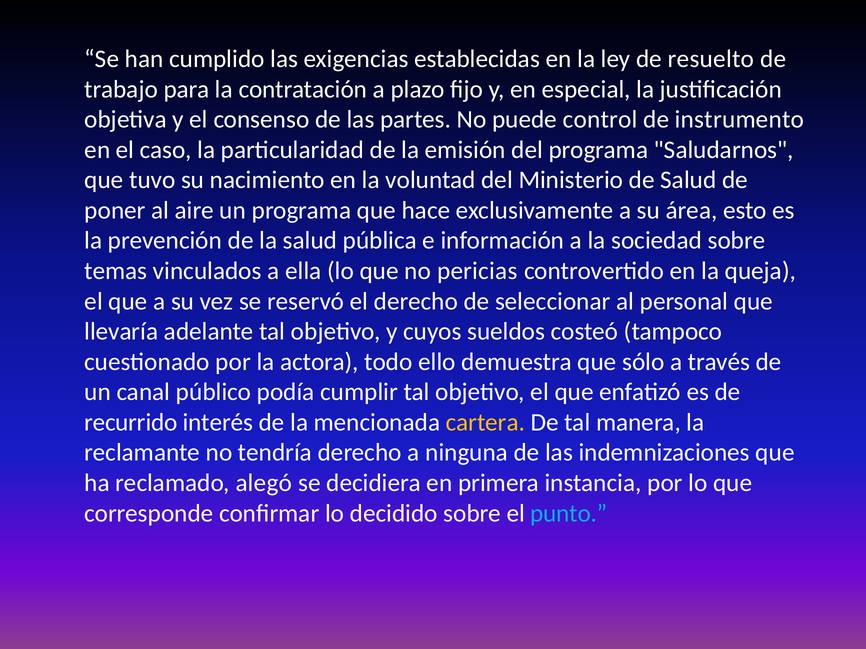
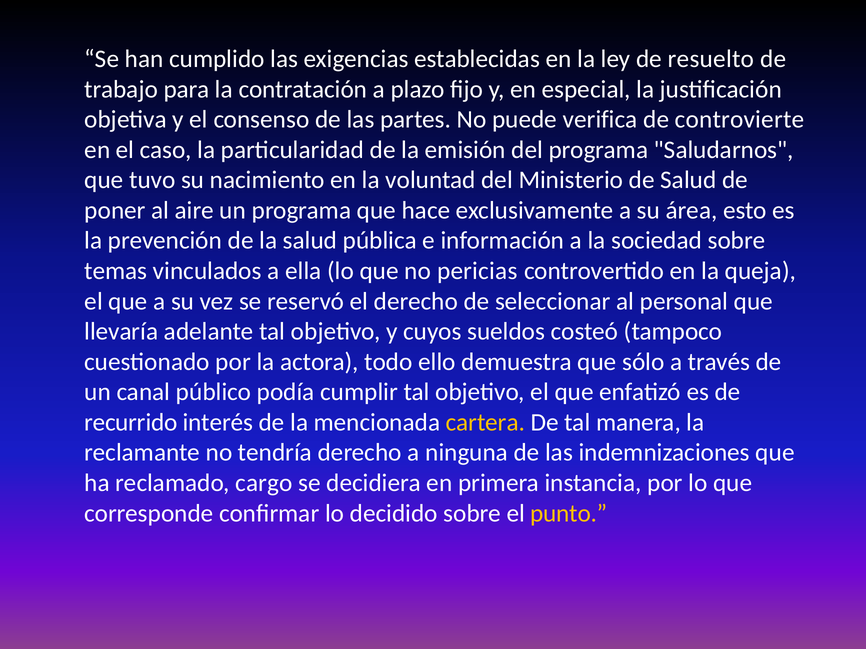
control: control -> verifica
instrumento: instrumento -> controvierte
alegó: alegó -> cargo
punto colour: light blue -> yellow
